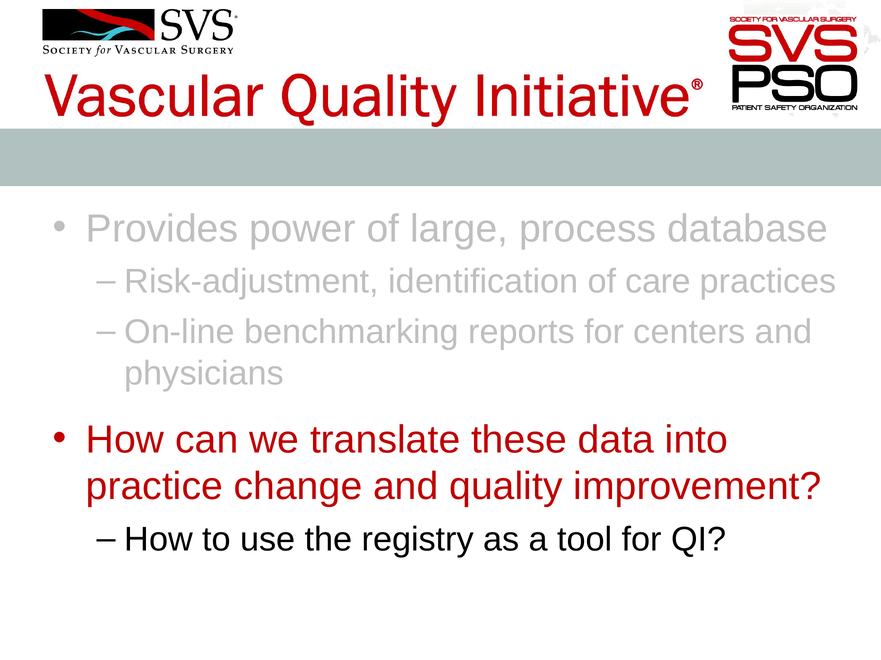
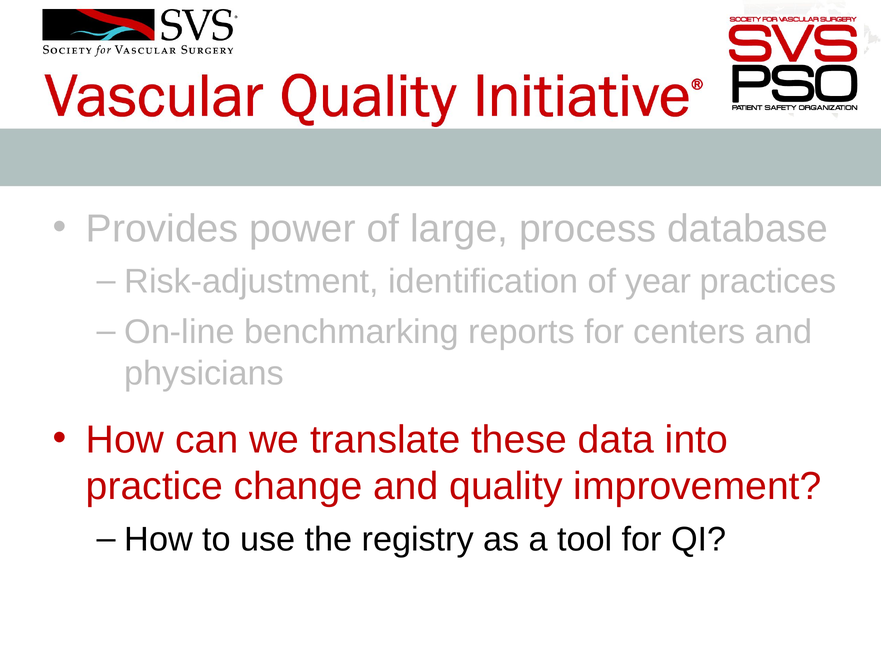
care: care -> year
